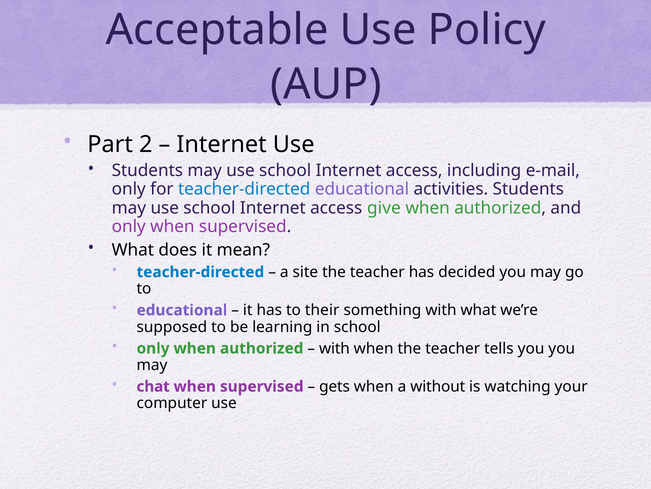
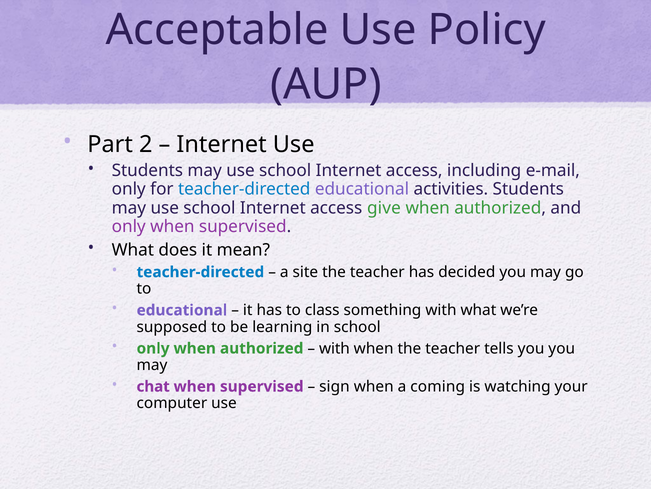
their: their -> class
gets: gets -> sign
without: without -> coming
